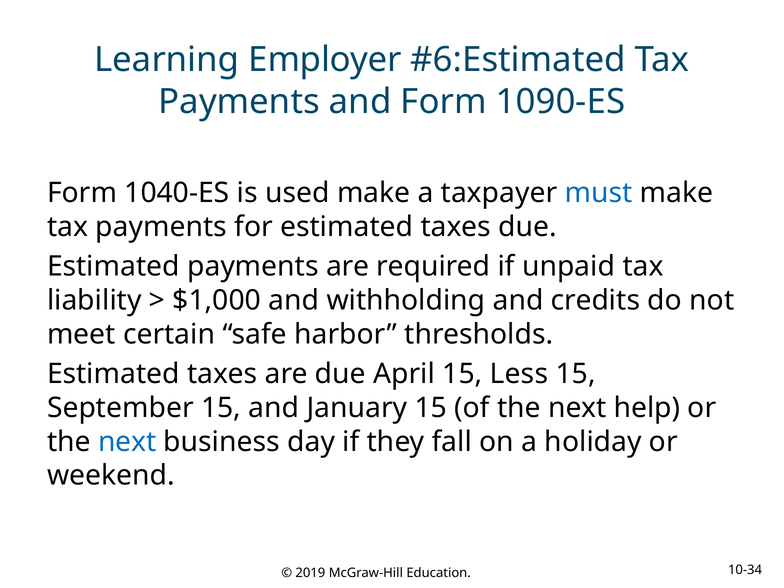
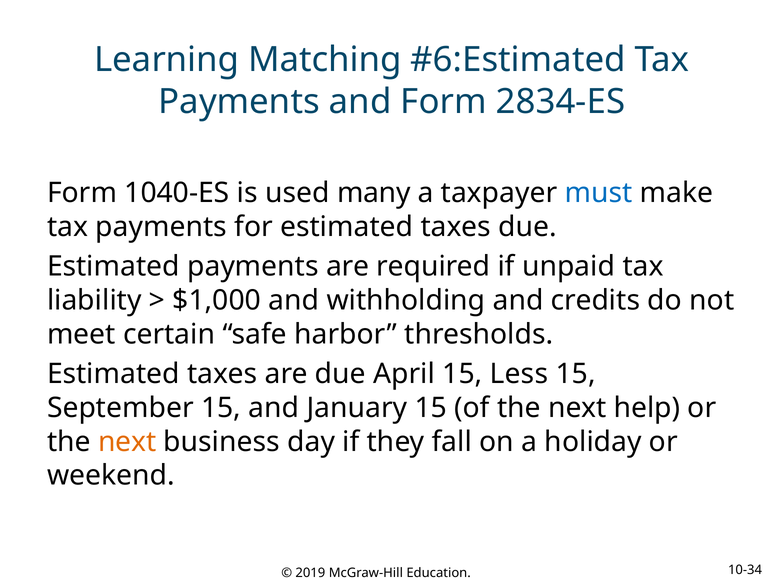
Employer: Employer -> Matching
1090-ES: 1090-ES -> 2834-ES
used make: make -> many
next at (127, 442) colour: blue -> orange
